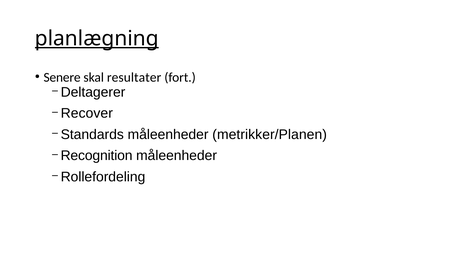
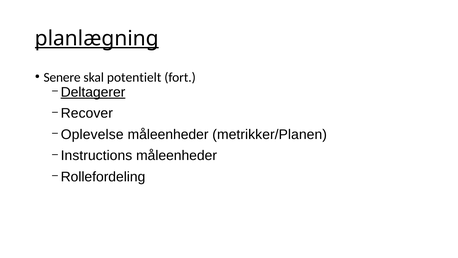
resultater: resultater -> potentielt
Deltagerer underline: none -> present
Standards: Standards -> Oplevelse
Recognition: Recognition -> Instructions
